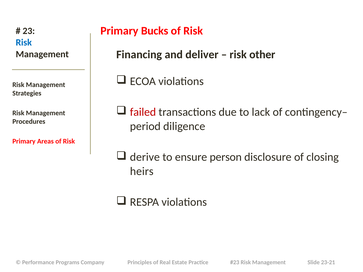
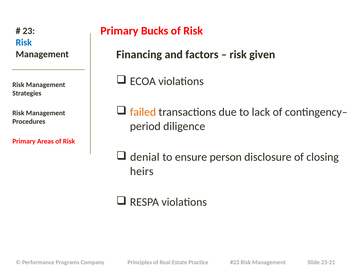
deliver: deliver -> factors
other: other -> given
failed colour: red -> orange
derive: derive -> denial
